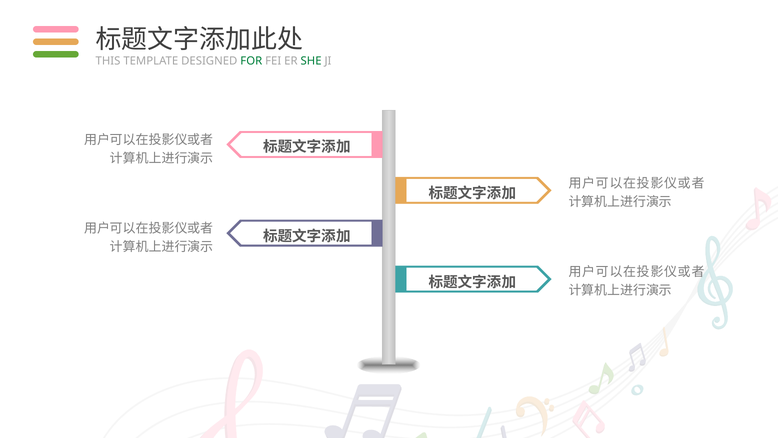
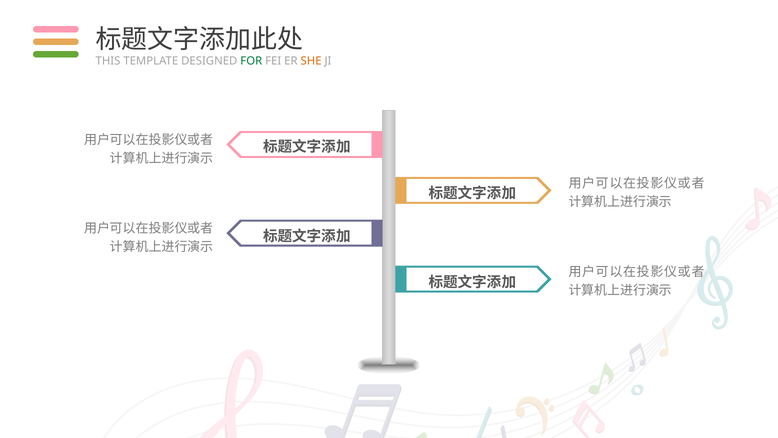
SHE colour: green -> orange
